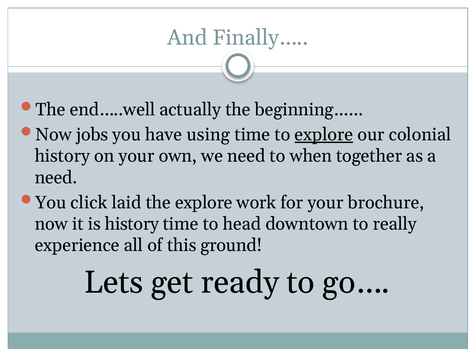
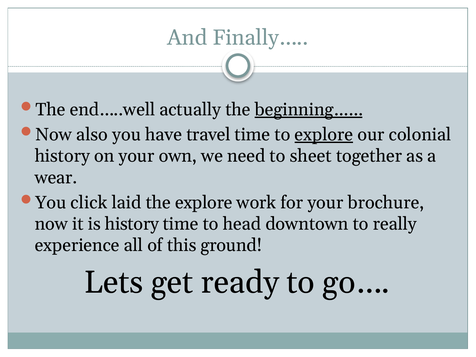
beginning…… underline: none -> present
jobs: jobs -> also
using: using -> travel
when: when -> sheet
need at (56, 178): need -> wear
